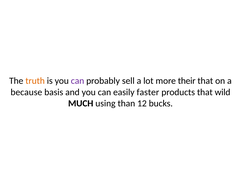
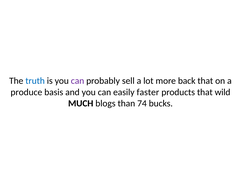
truth colour: orange -> blue
their: their -> back
because: because -> produce
using: using -> blogs
12: 12 -> 74
